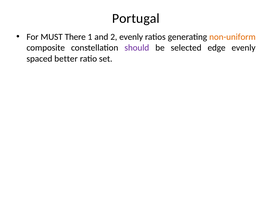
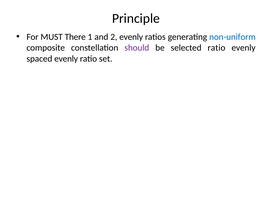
Portugal: Portugal -> Principle
non-uniform colour: orange -> blue
selected edge: edge -> ratio
spaced better: better -> evenly
